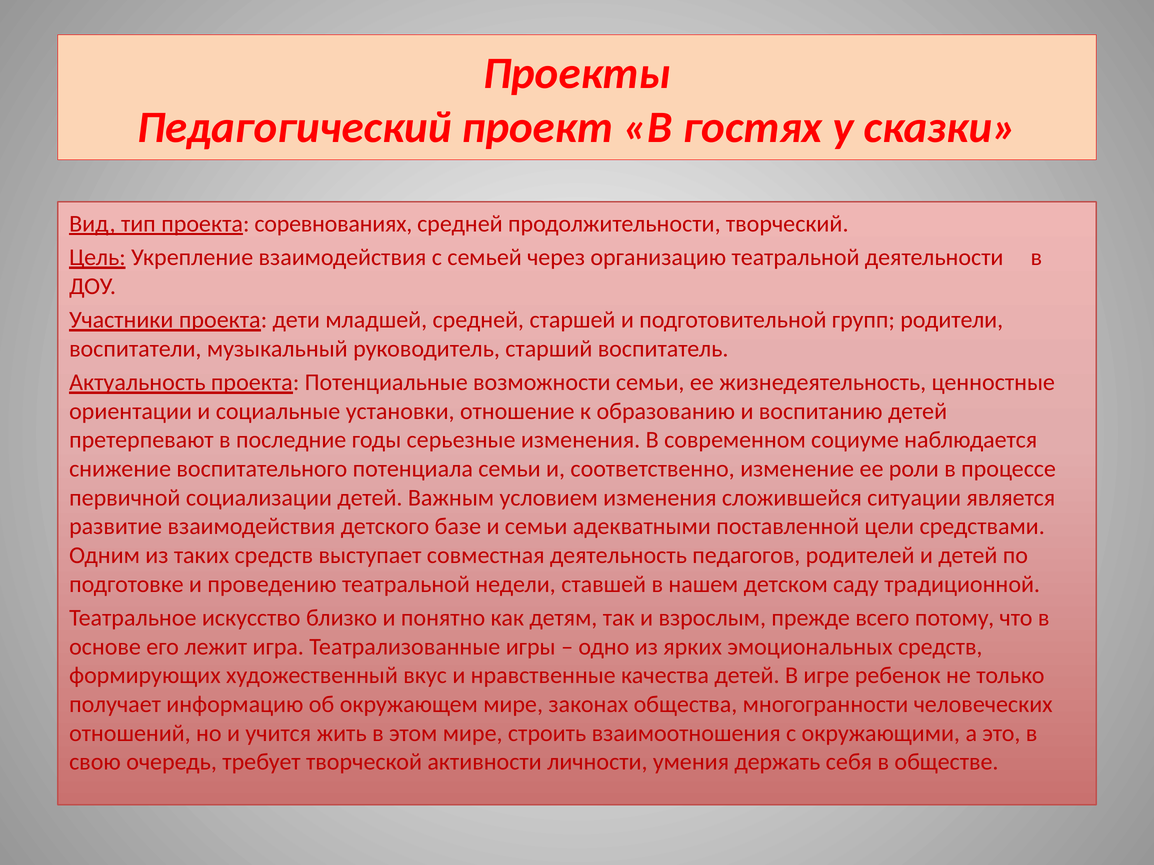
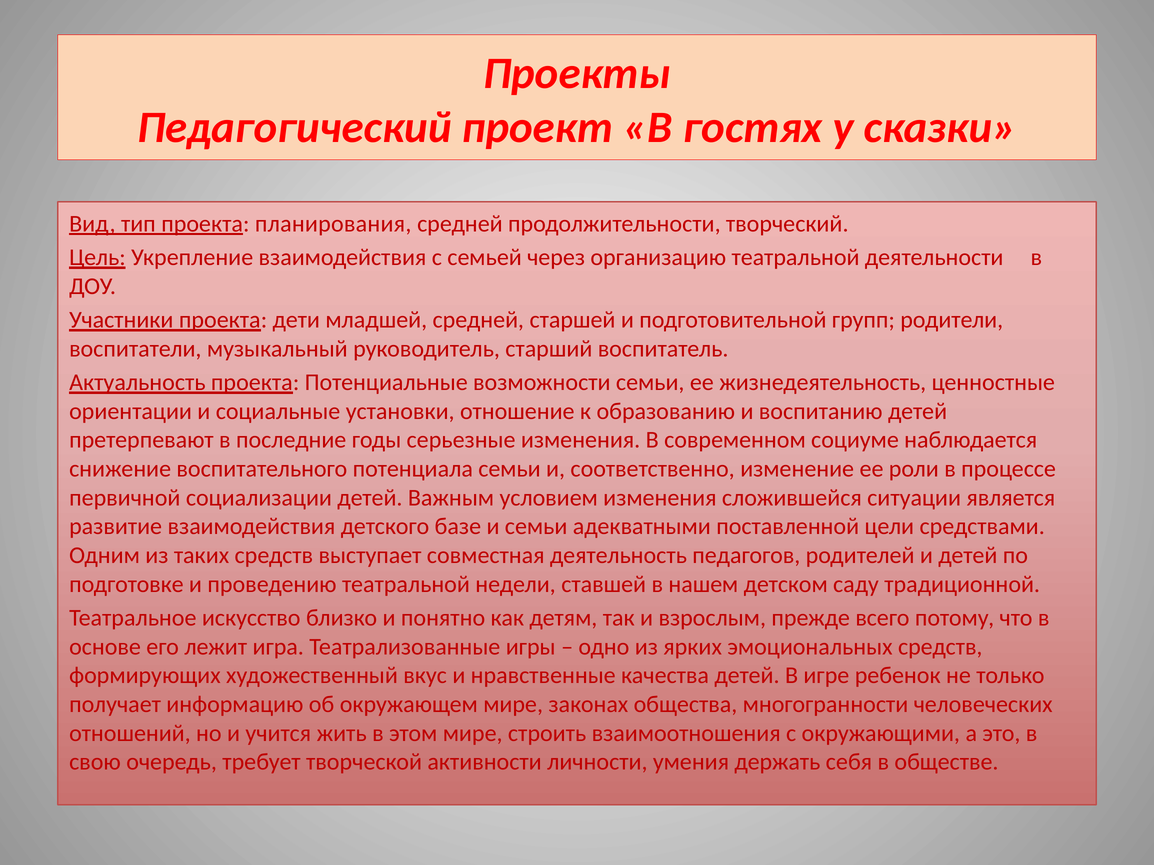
соревнованиях: соревнованиях -> планирования
